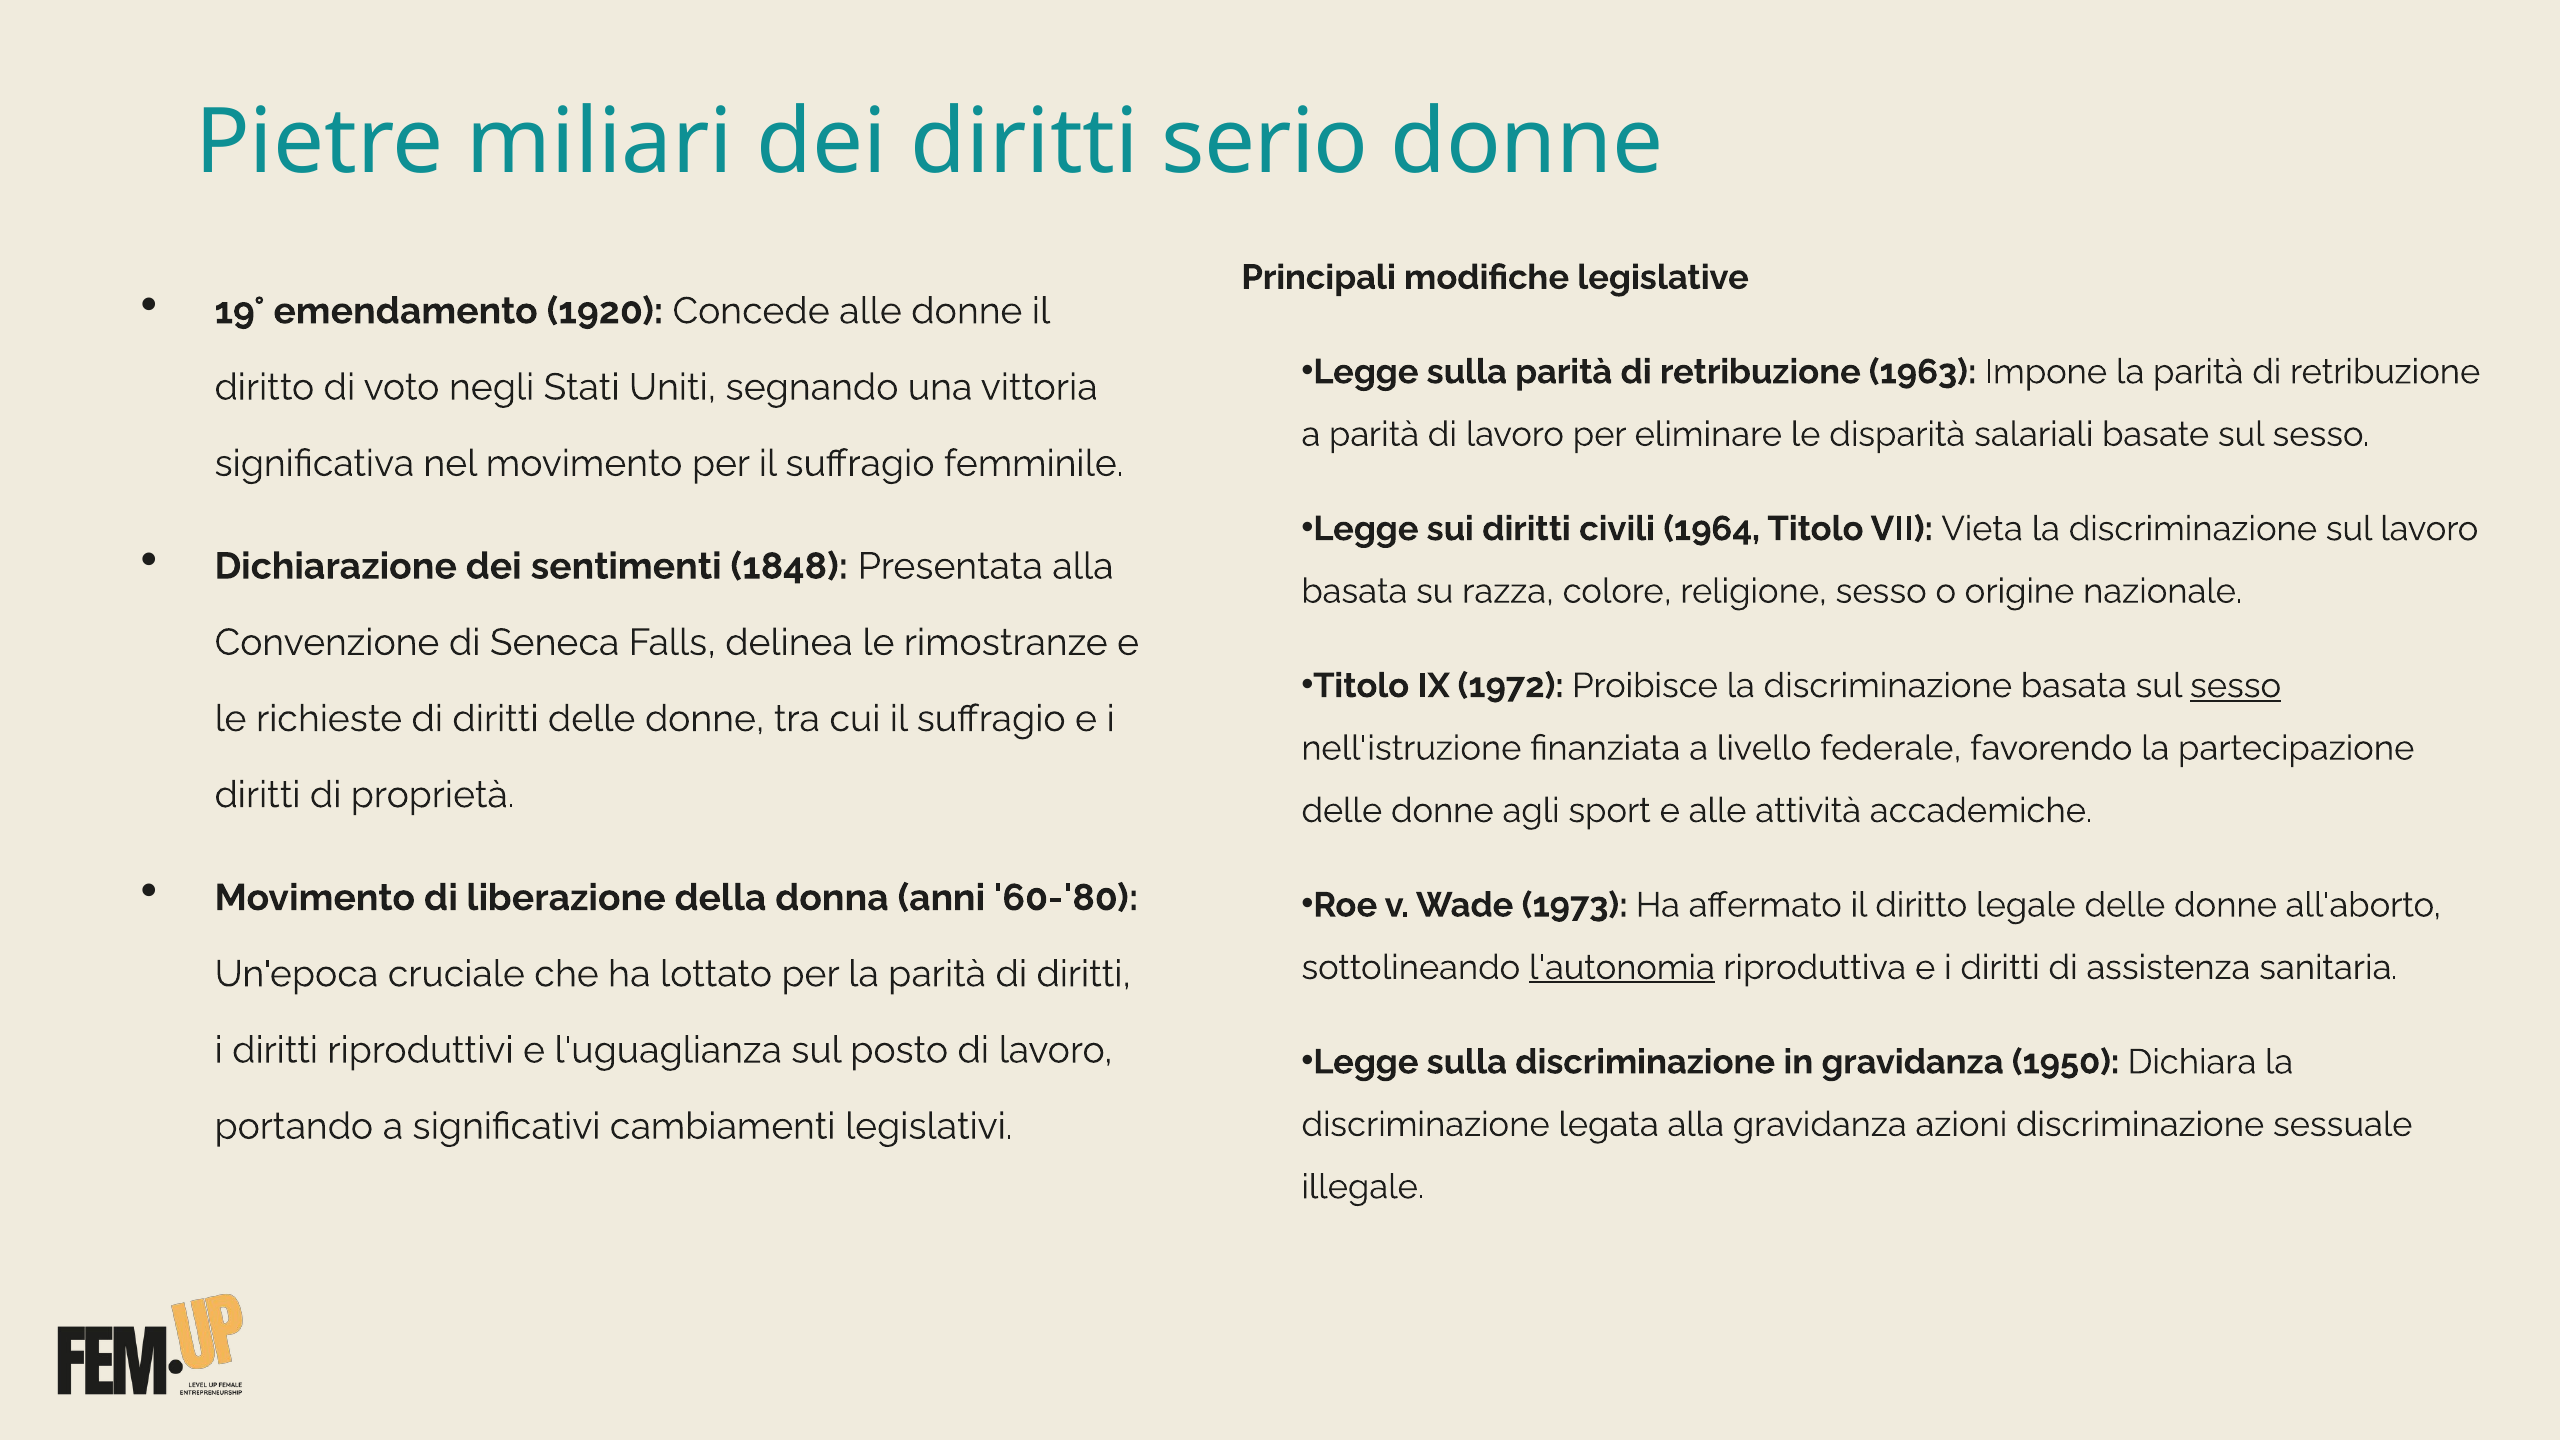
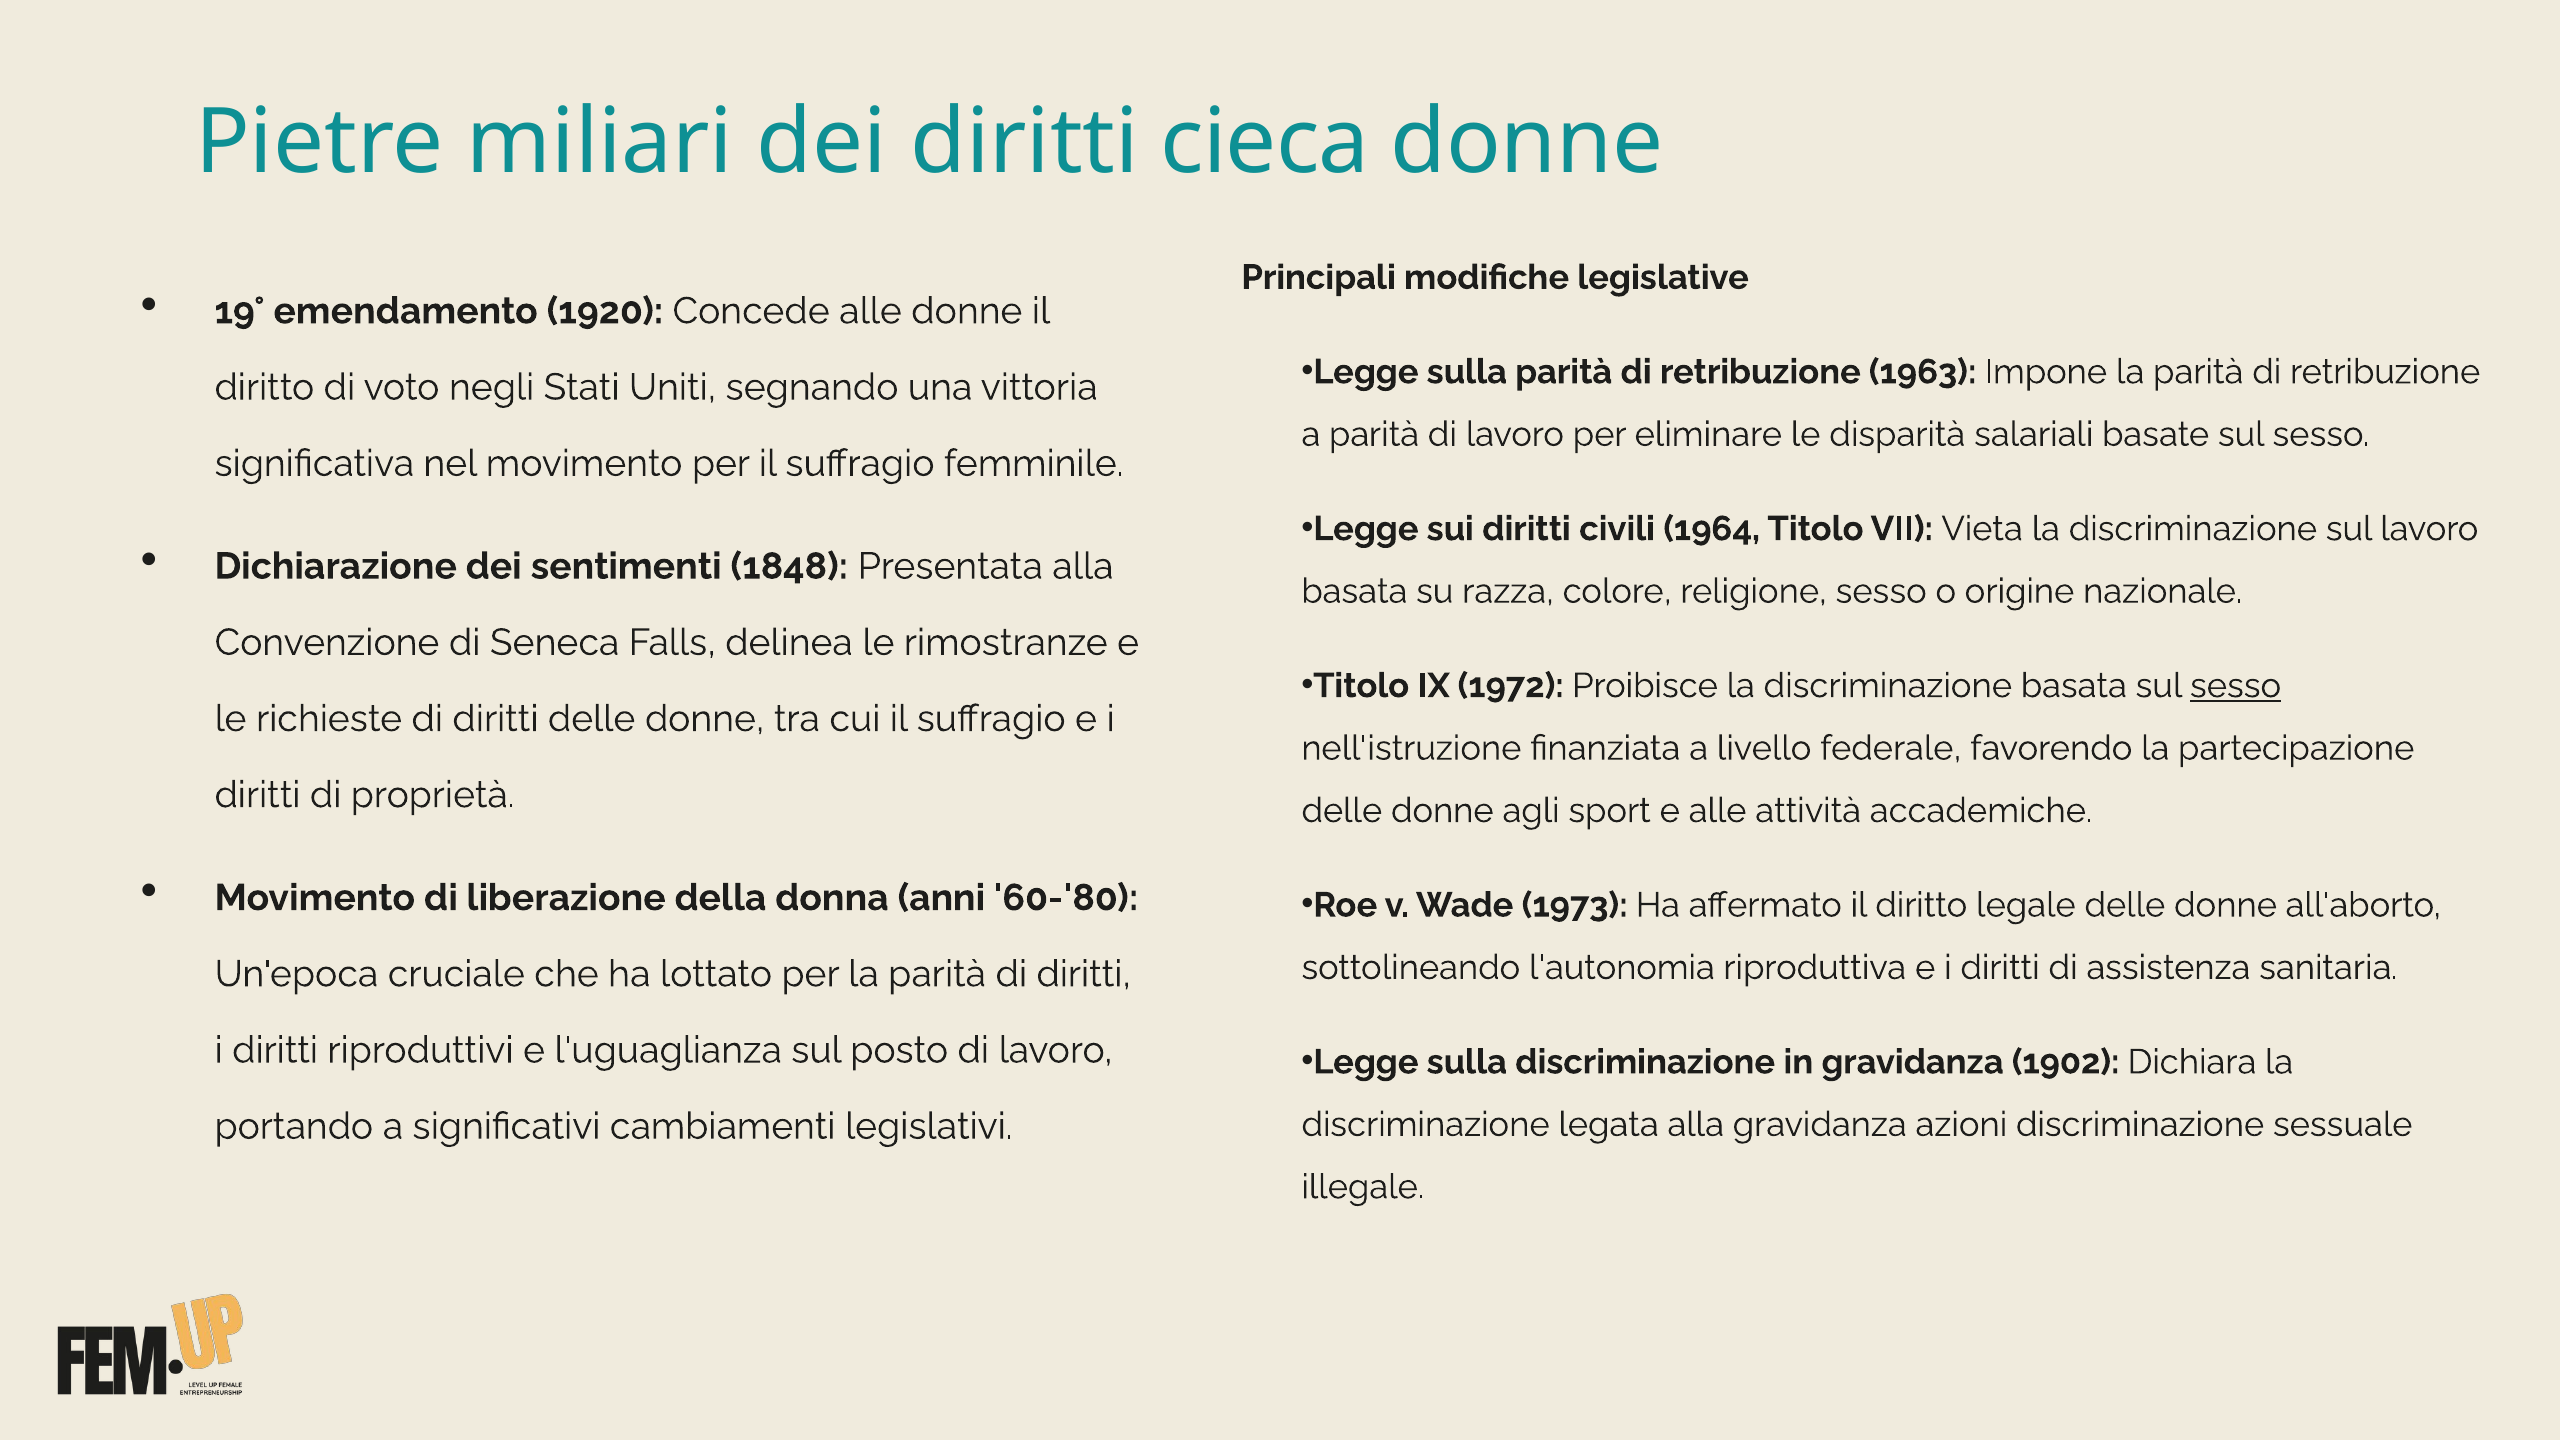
serio: serio -> cieca
l'autonomia underline: present -> none
1950: 1950 -> 1902
